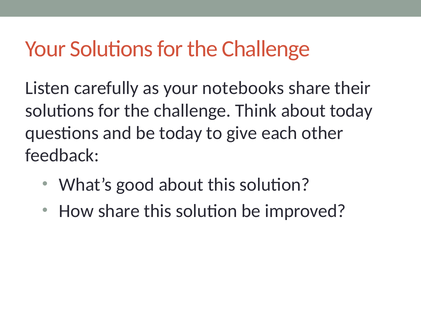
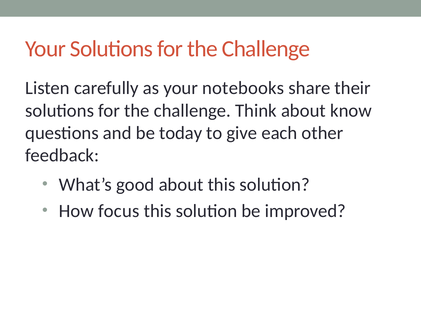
about today: today -> know
How share: share -> focus
